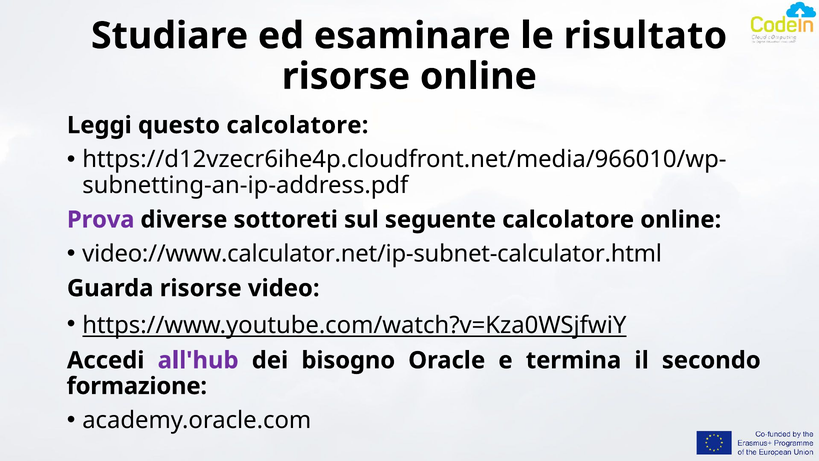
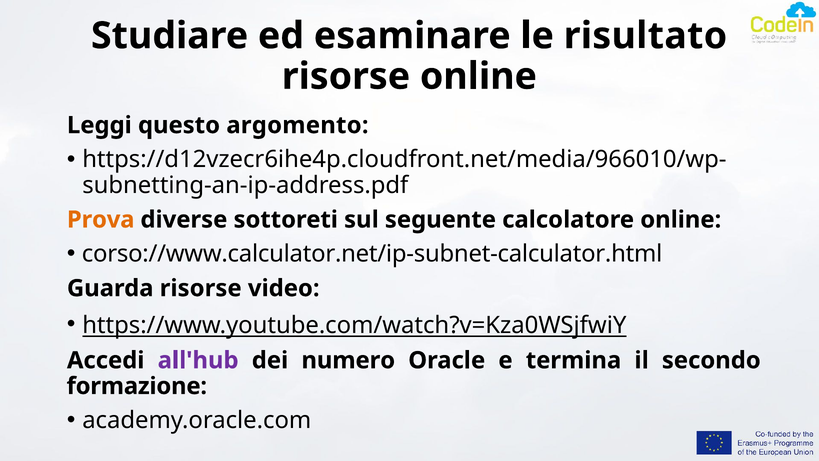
questo calcolatore: calcolatore -> argomento
Prova colour: purple -> orange
video://www.calculator.net/ip-subnet-calculator.html: video://www.calculator.net/ip-subnet-calculator.html -> corso://www.calculator.net/ip-subnet-calculator.html
bisogno: bisogno -> numero
